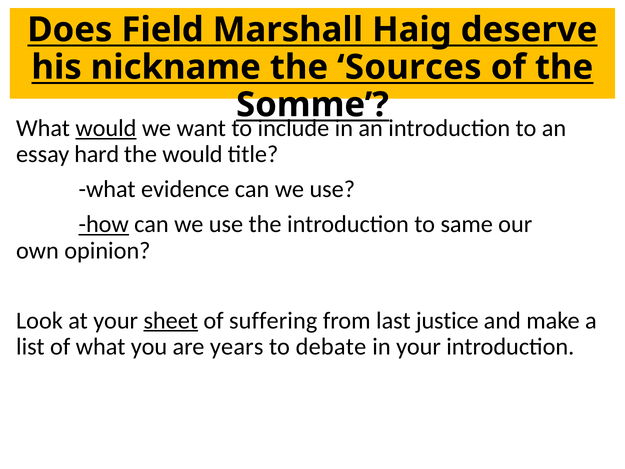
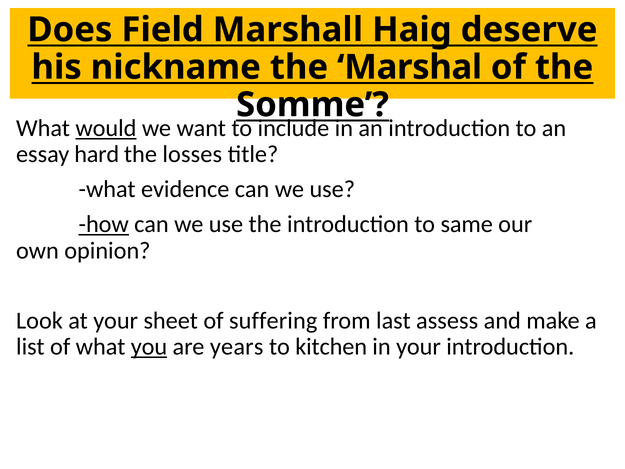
Sources: Sources -> Marshal
the would: would -> losses
sheet underline: present -> none
justice: justice -> assess
you underline: none -> present
debate: debate -> kitchen
